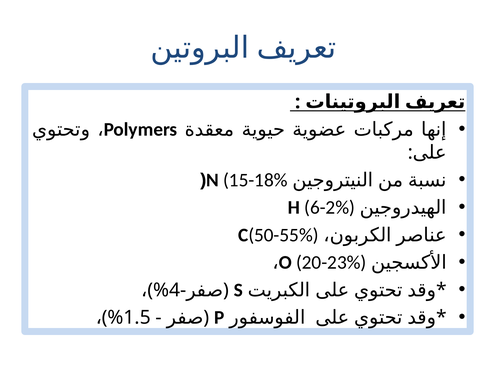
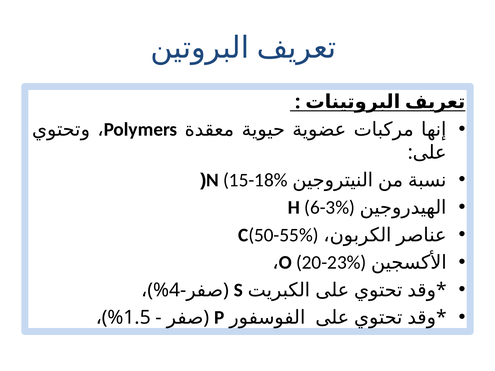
6-2%: 6-2% -> 6-3%
